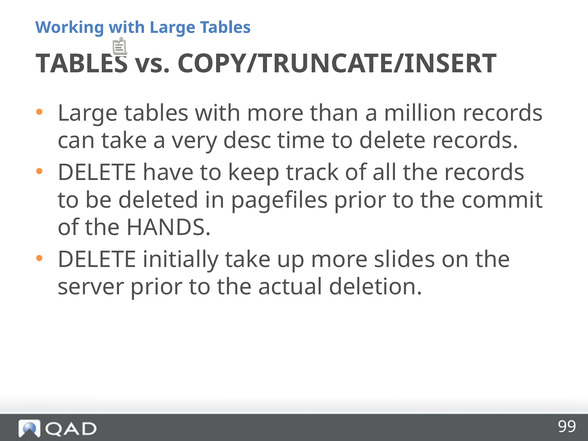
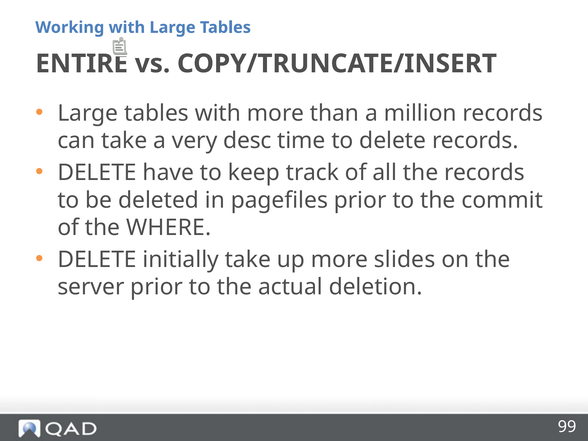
TABLES at (82, 64): TABLES -> ENTIRE
HANDS: HANDS -> WHERE
